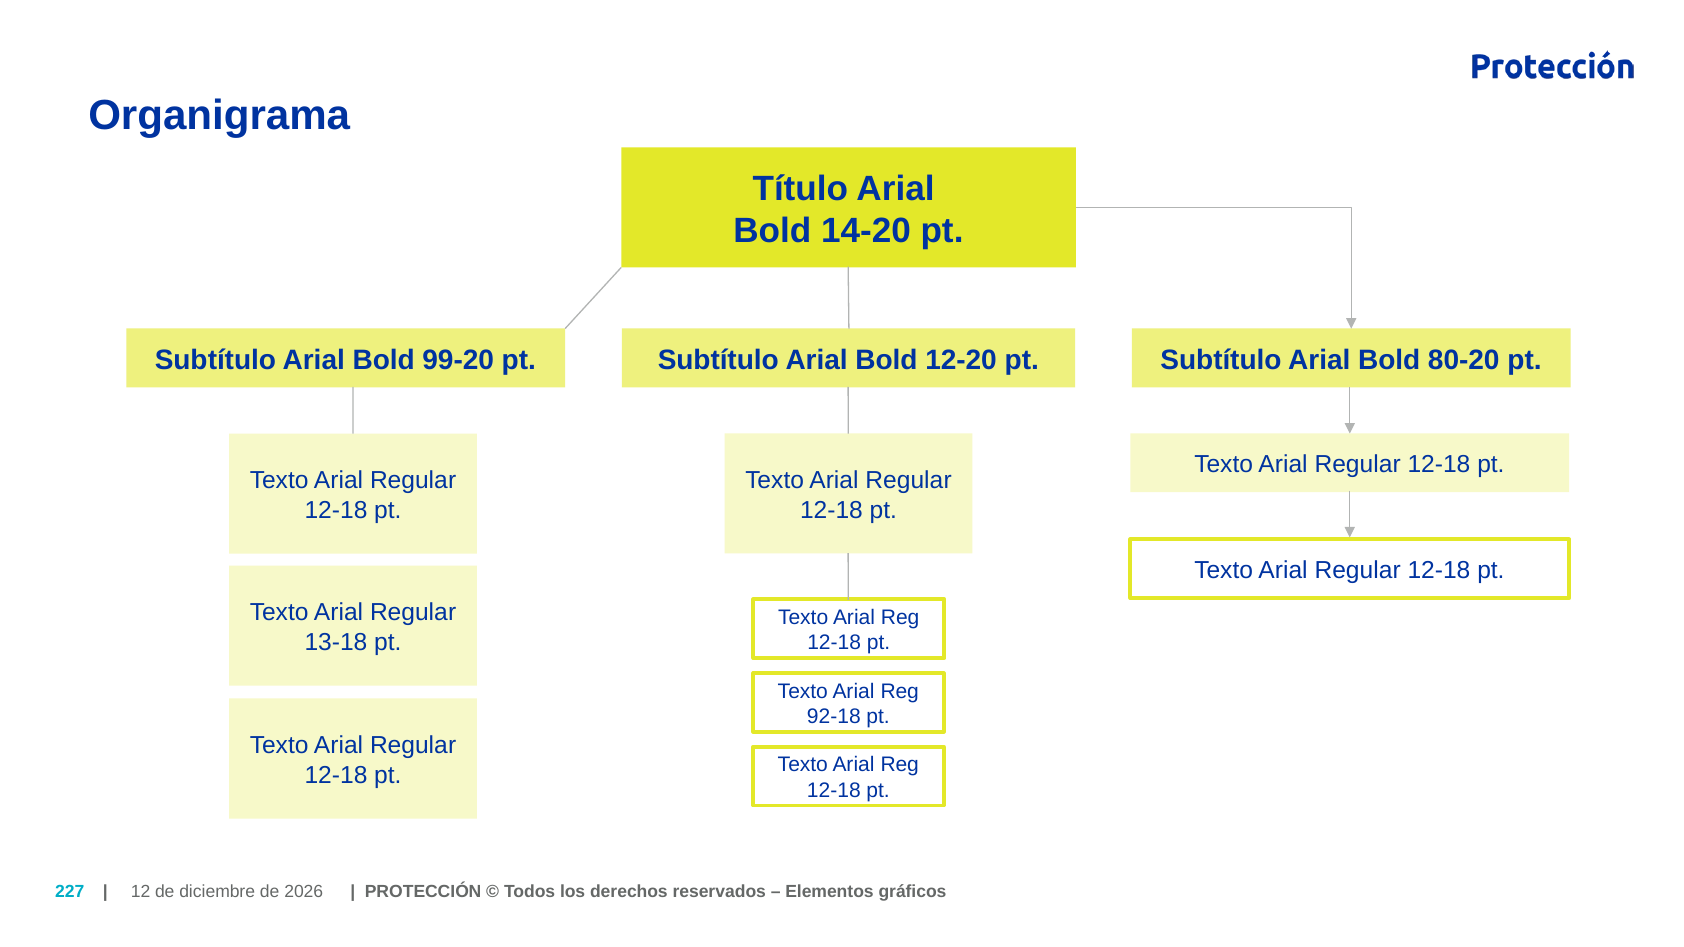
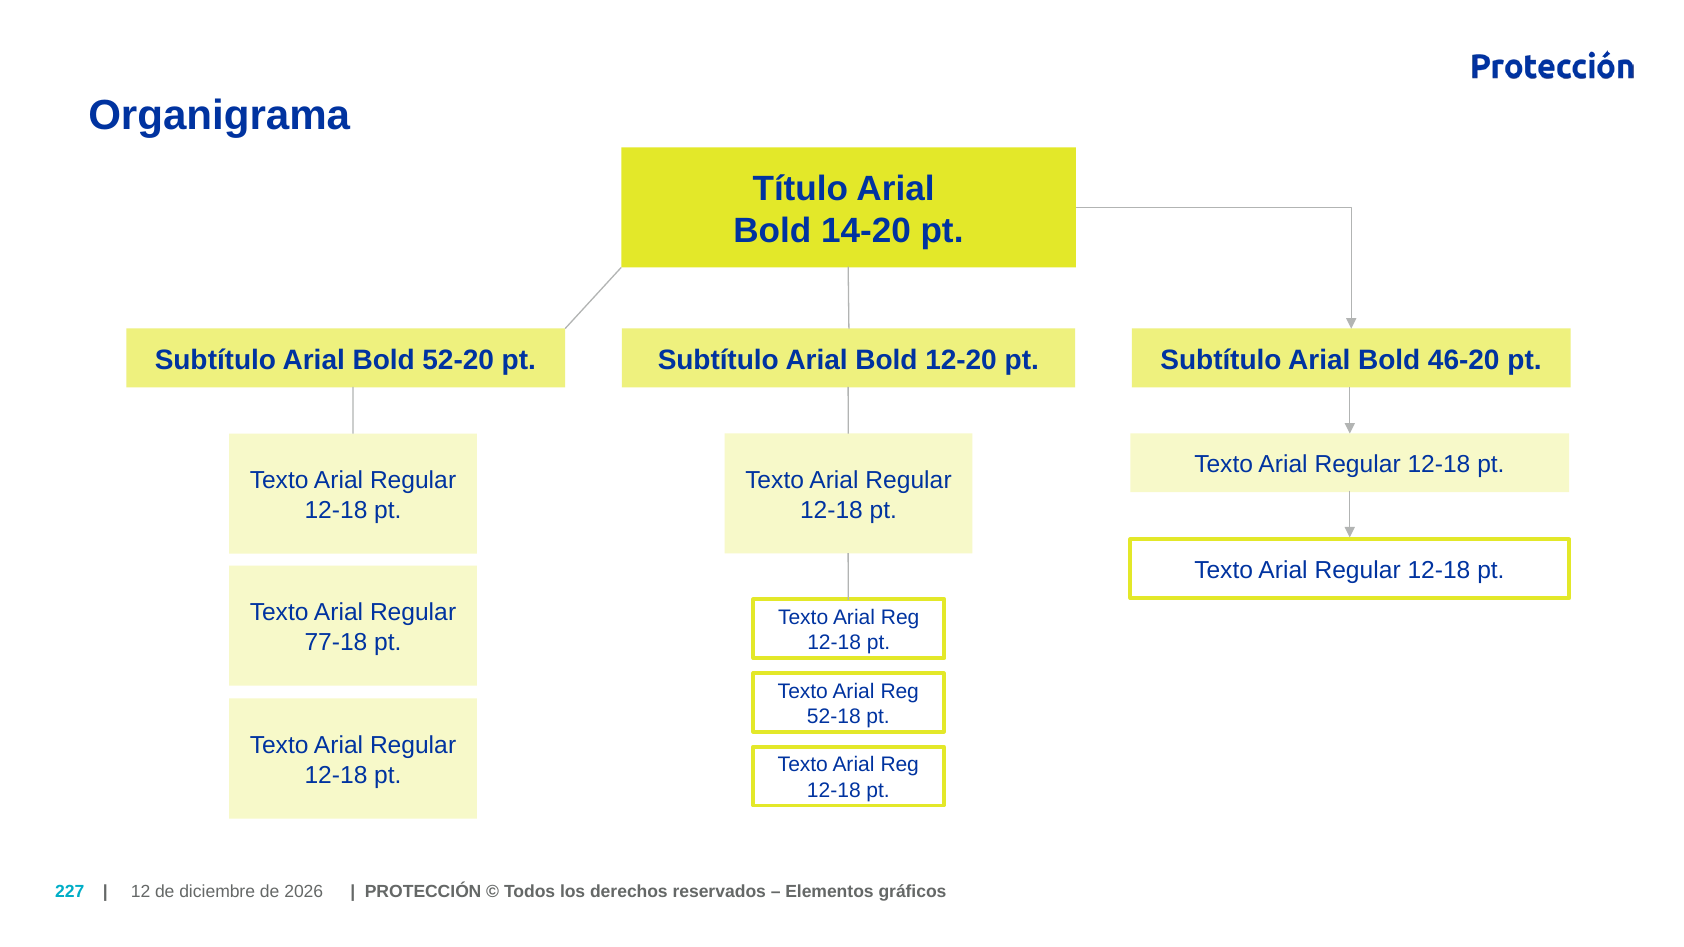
99-20: 99-20 -> 52-20
80-20: 80-20 -> 46-20
13-18: 13-18 -> 77-18
92-18: 92-18 -> 52-18
